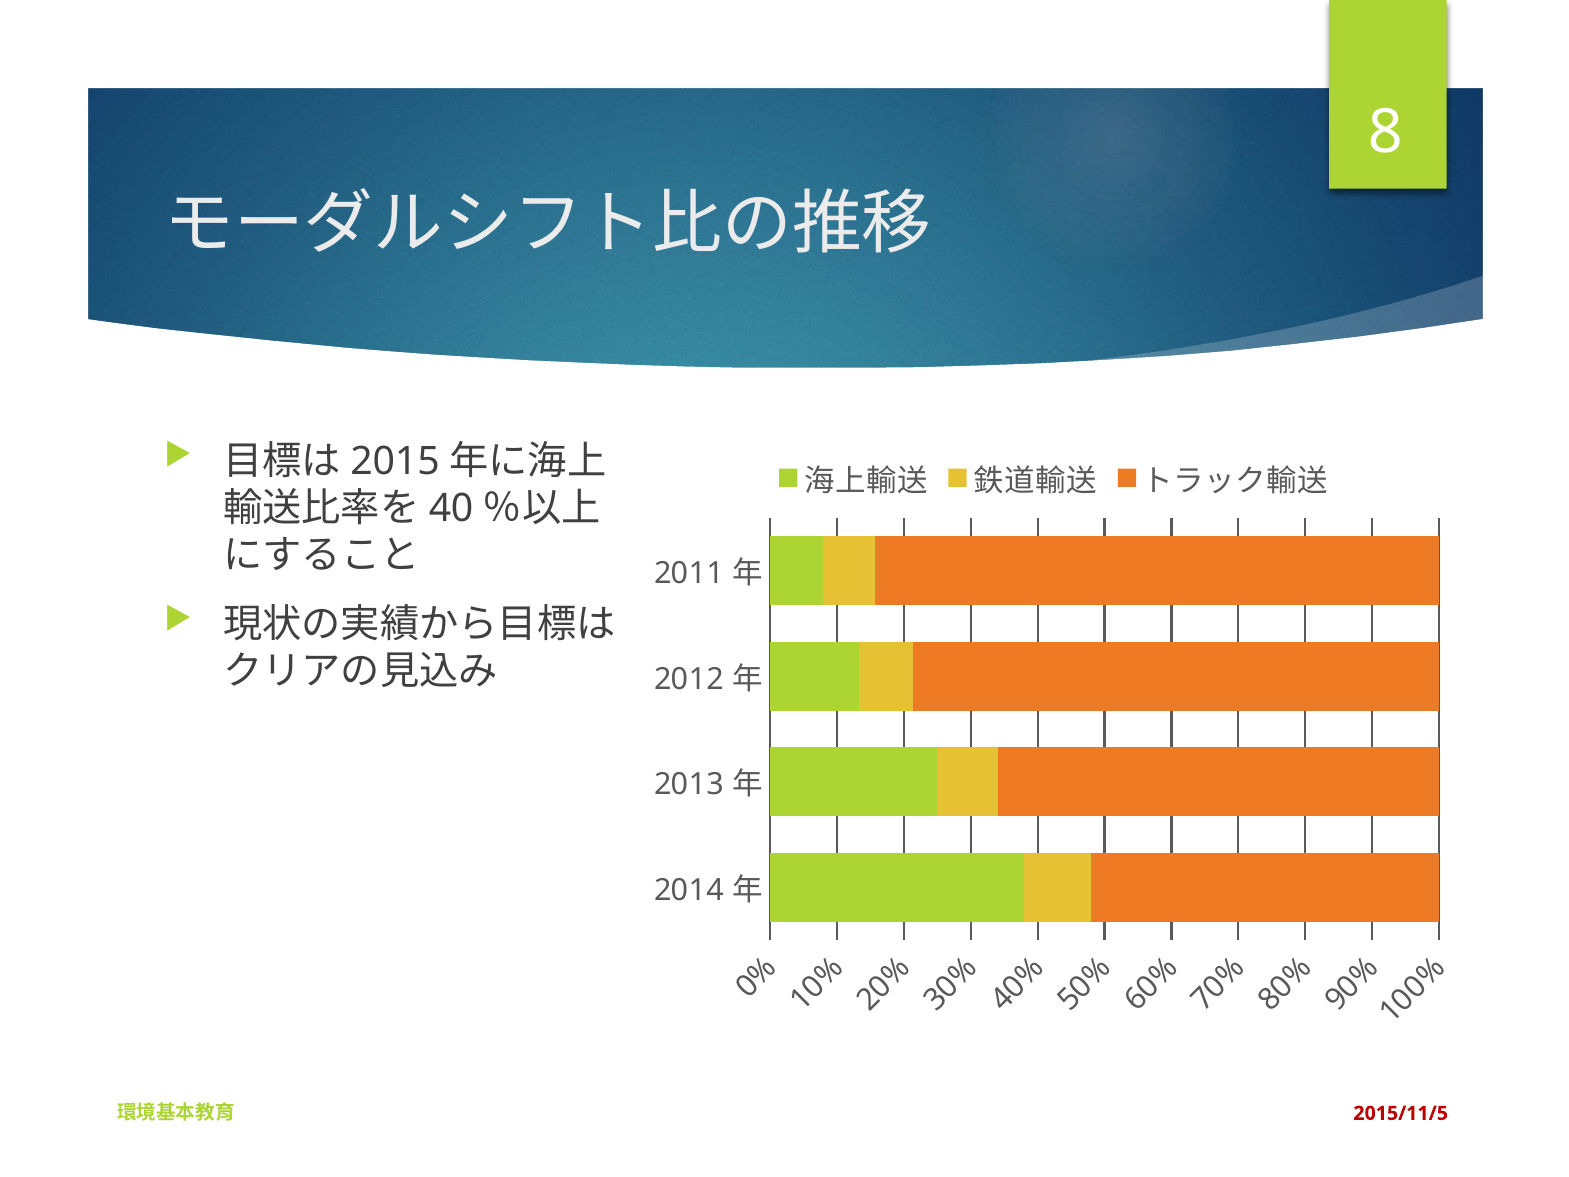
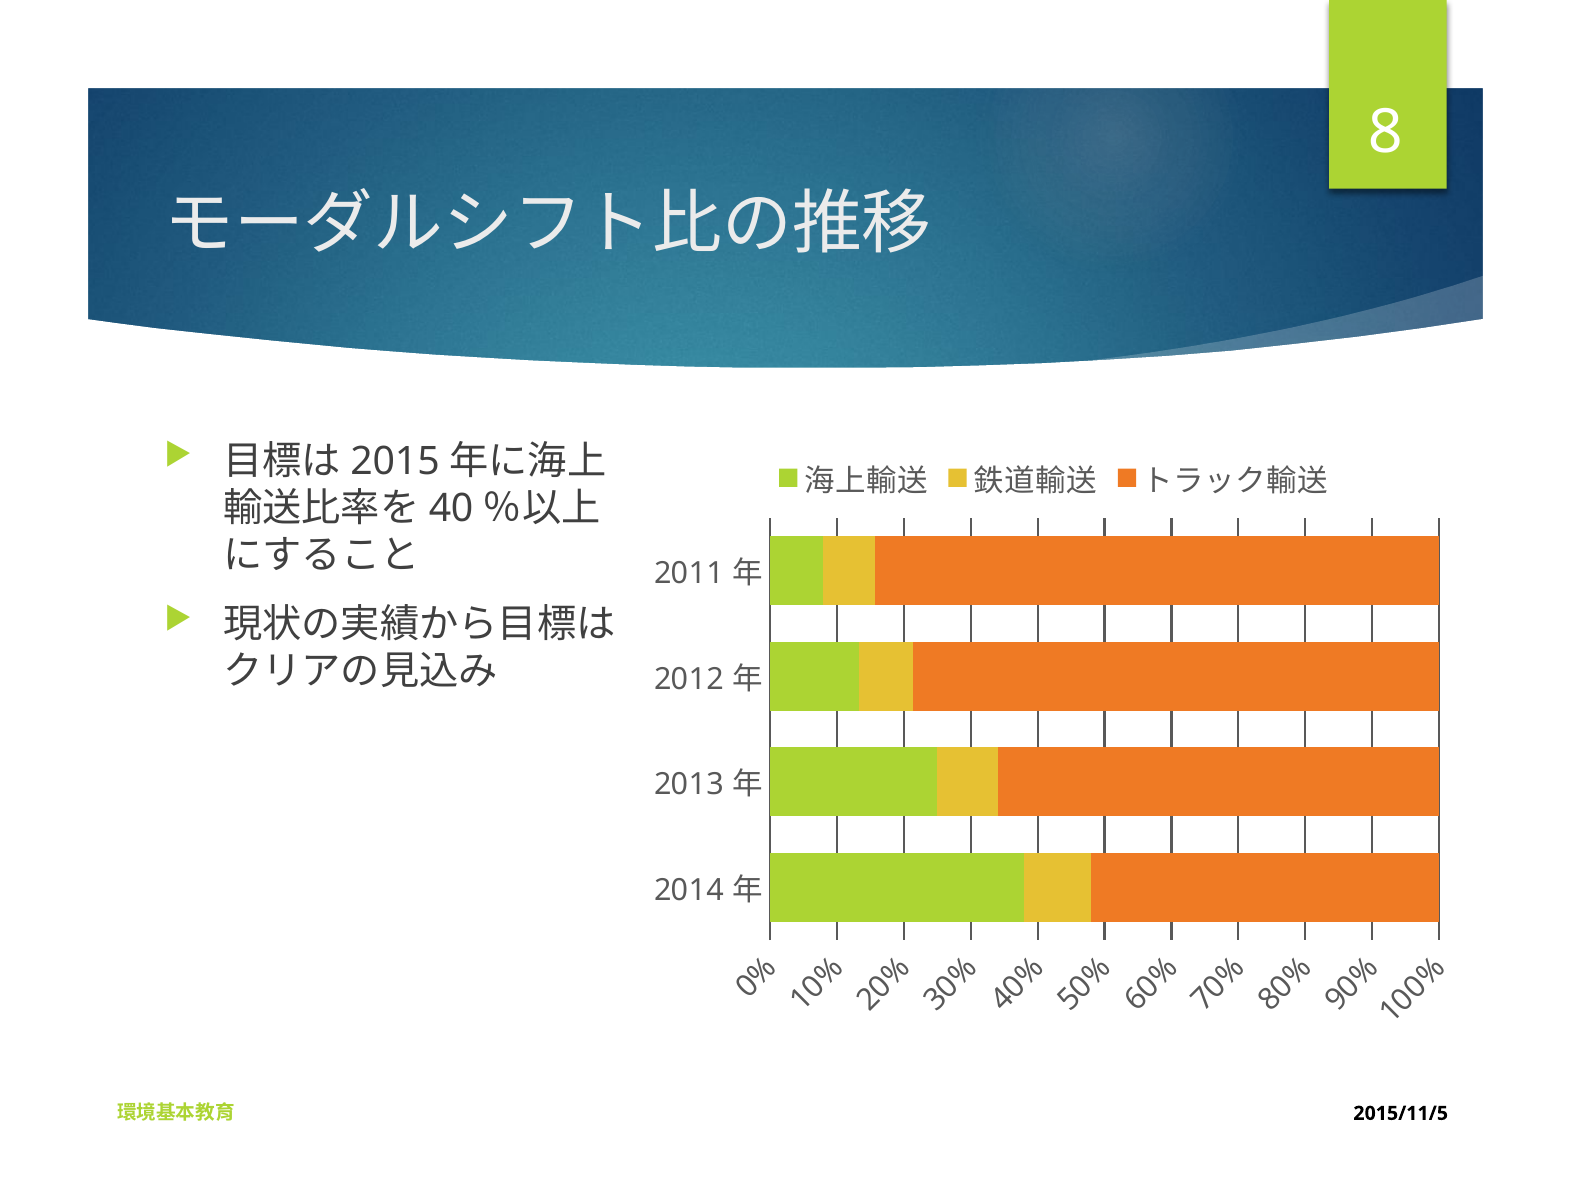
2015/11/5 colour: red -> black
